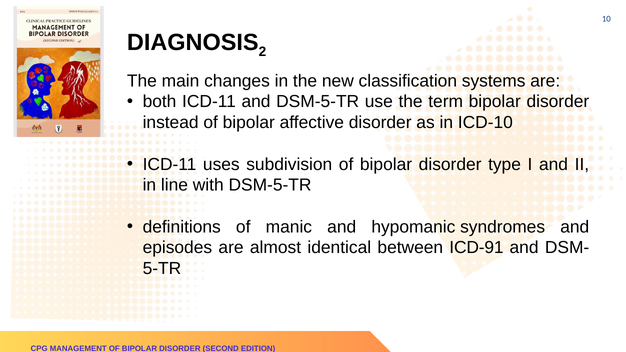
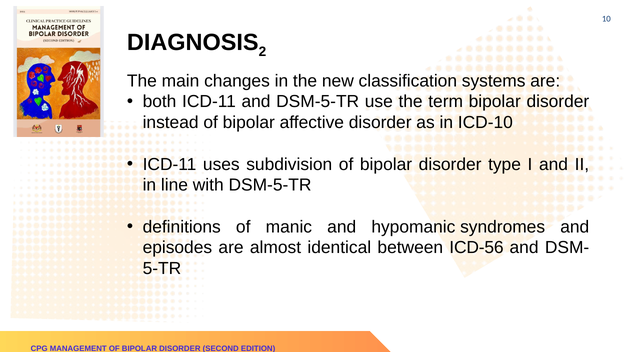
ICD-91: ICD-91 -> ICD-56
